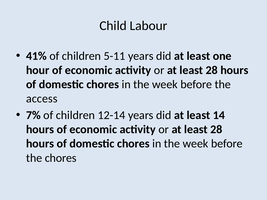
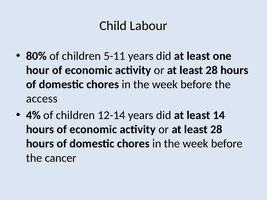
41%: 41% -> 80%
7%: 7% -> 4%
the chores: chores -> cancer
